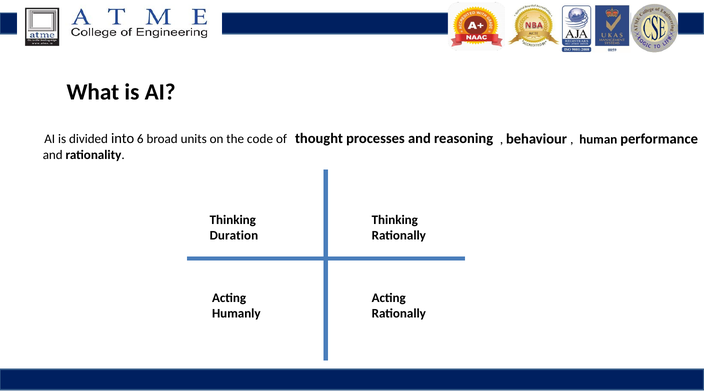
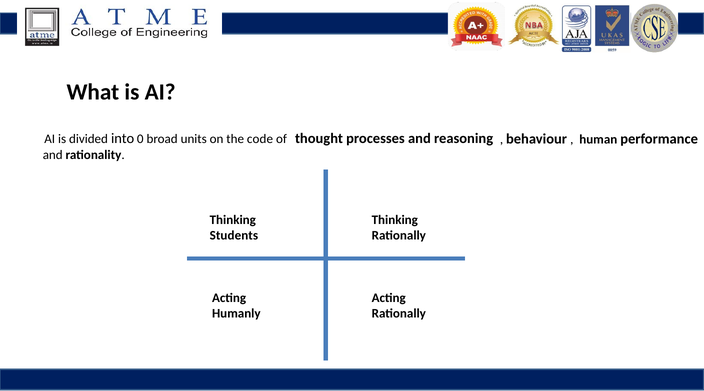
6: 6 -> 0
Duration: Duration -> Students
